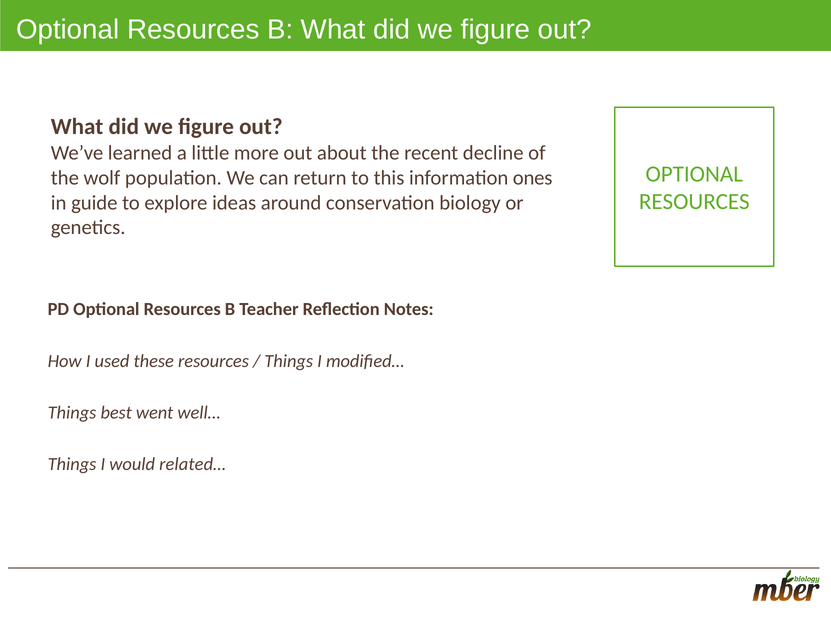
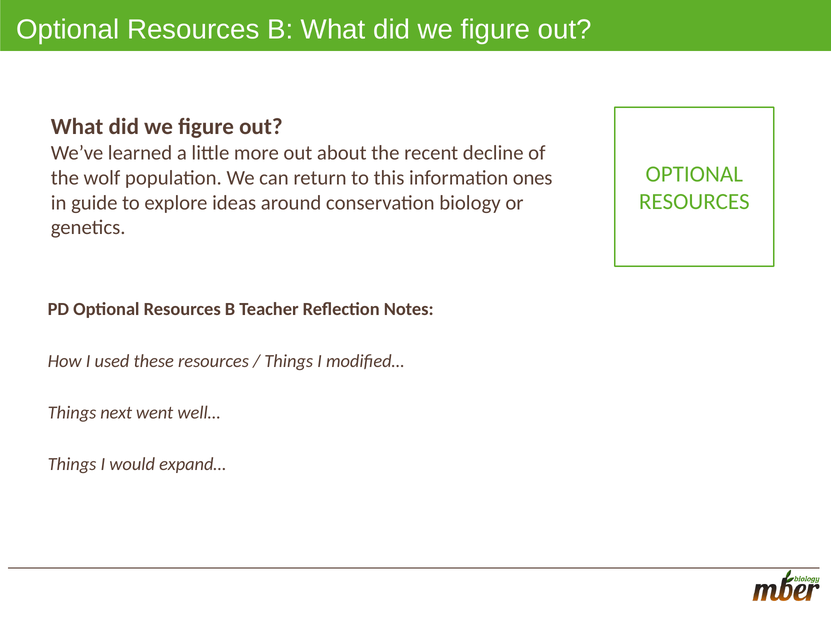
best: best -> next
related…: related… -> expand…
